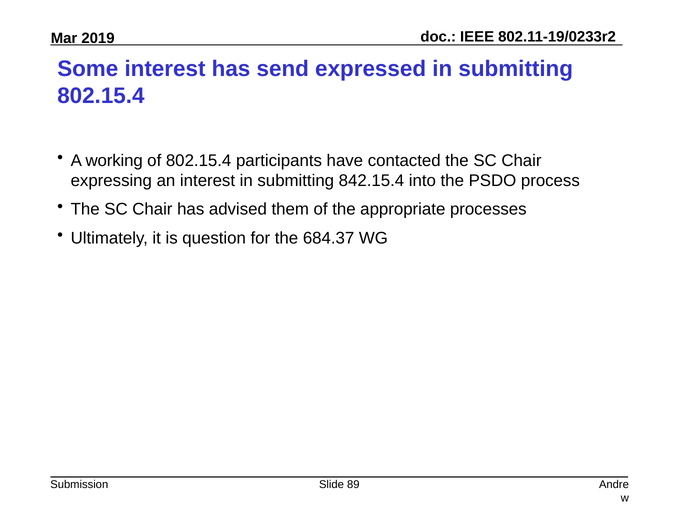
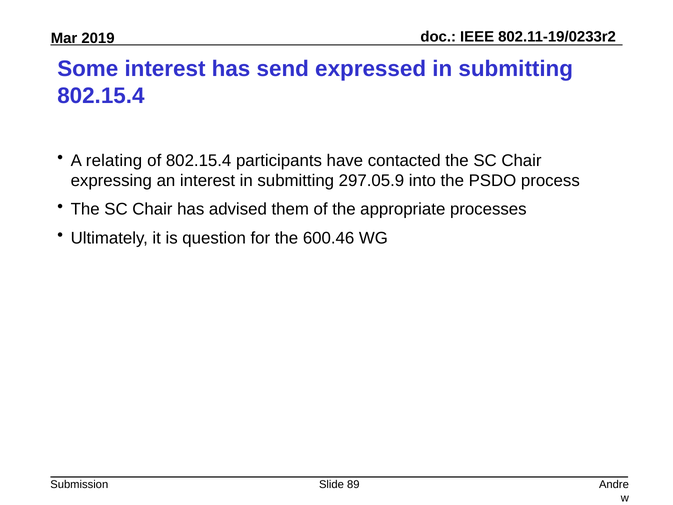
working: working -> relating
842.15.4: 842.15.4 -> 297.05.9
684.37: 684.37 -> 600.46
